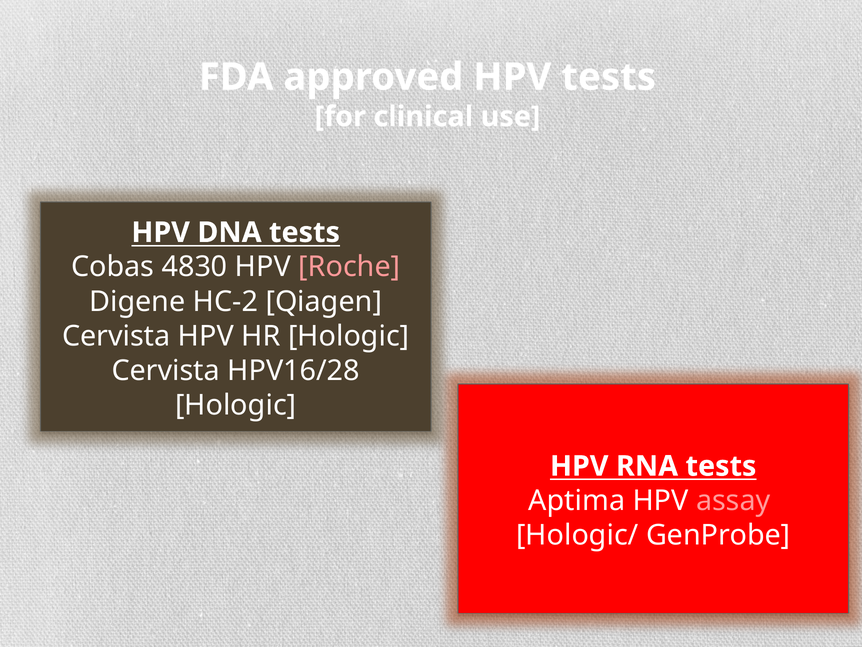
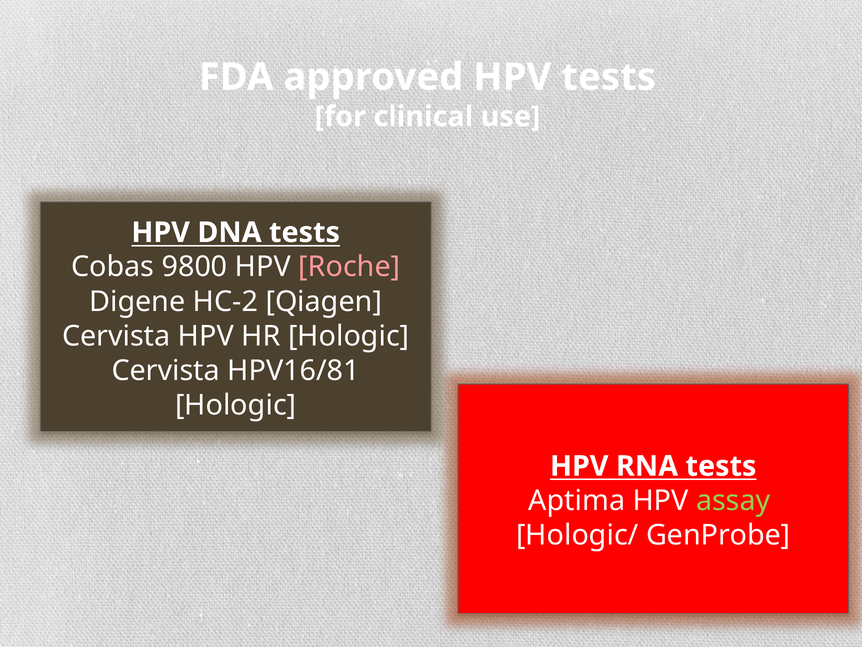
4830: 4830 -> 9800
HPV16/28: HPV16/28 -> HPV16/81
assay colour: pink -> light green
